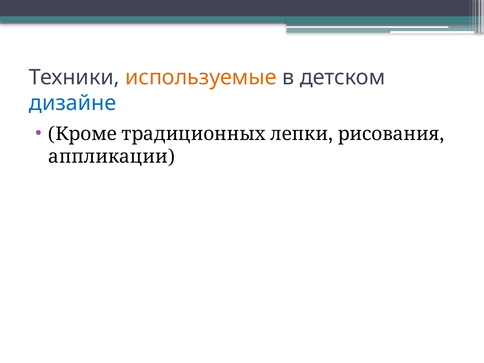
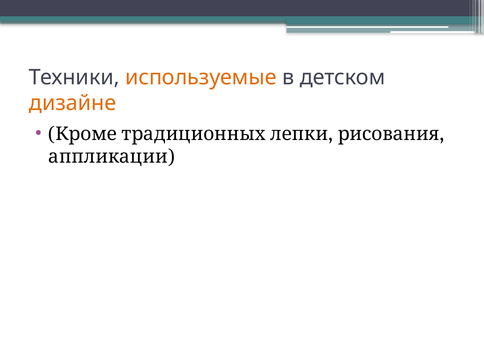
дизайне colour: blue -> orange
